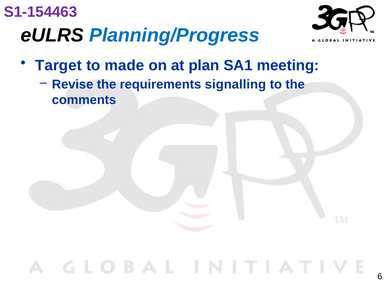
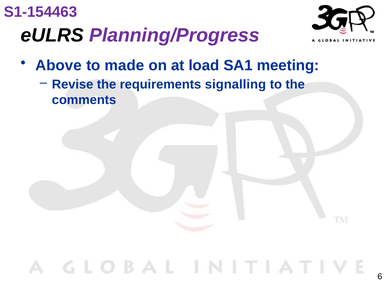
Planning/Progress colour: blue -> purple
Target: Target -> Above
plan: plan -> load
